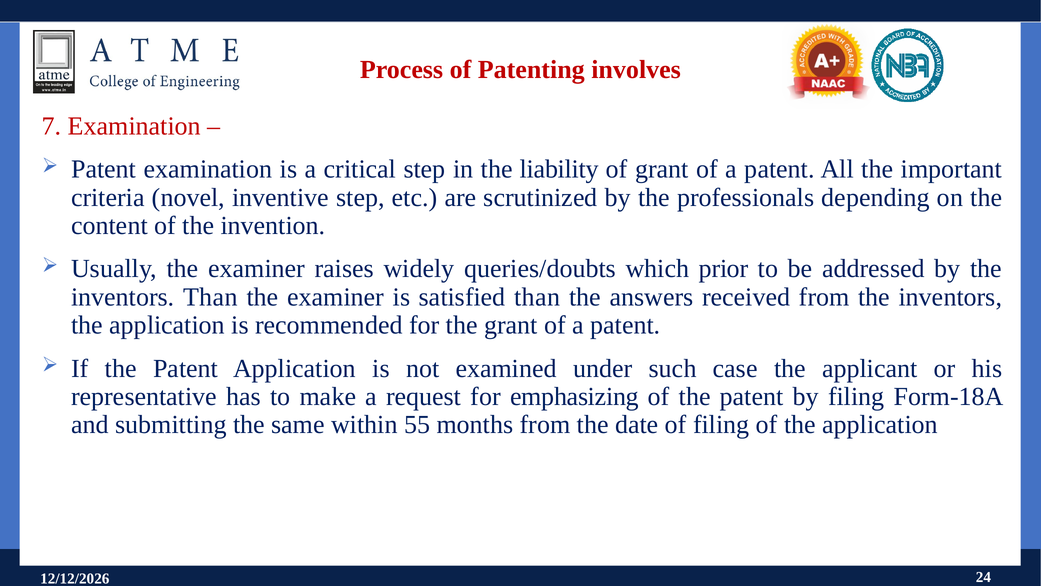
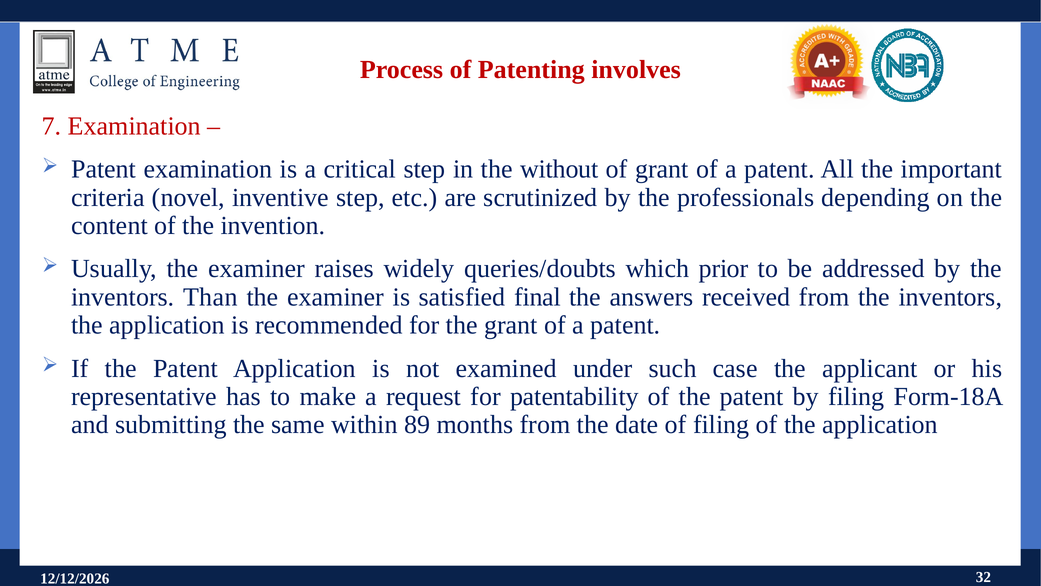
liability: liability -> without
satisfied than: than -> final
emphasizing: emphasizing -> patentability
55: 55 -> 89
24: 24 -> 32
